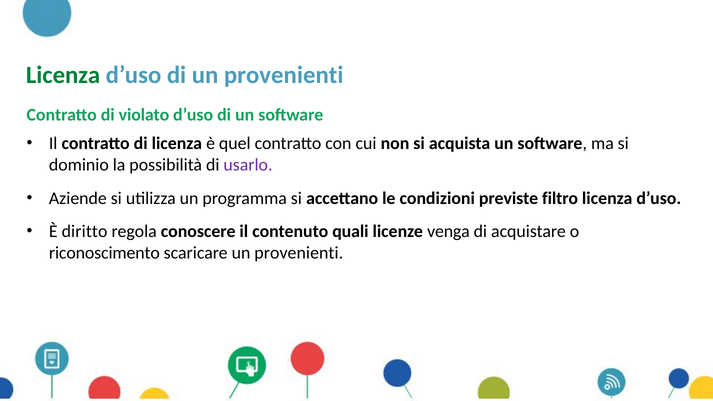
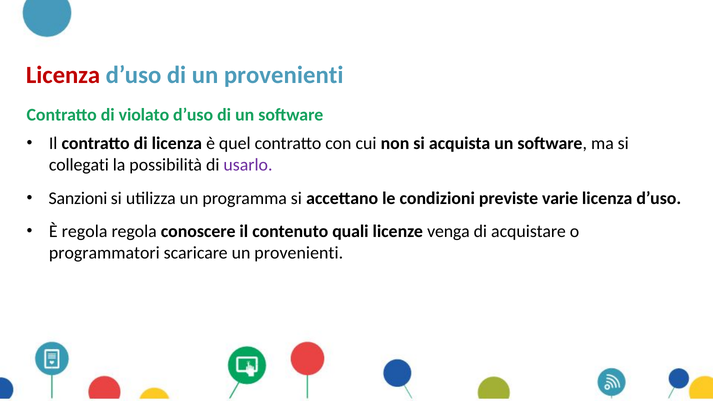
Licenza at (63, 75) colour: green -> red
dominio: dominio -> collegati
Aziende: Aziende -> Sanzioni
filtro: filtro -> varie
È diritto: diritto -> regola
riconoscimento: riconoscimento -> programmatori
